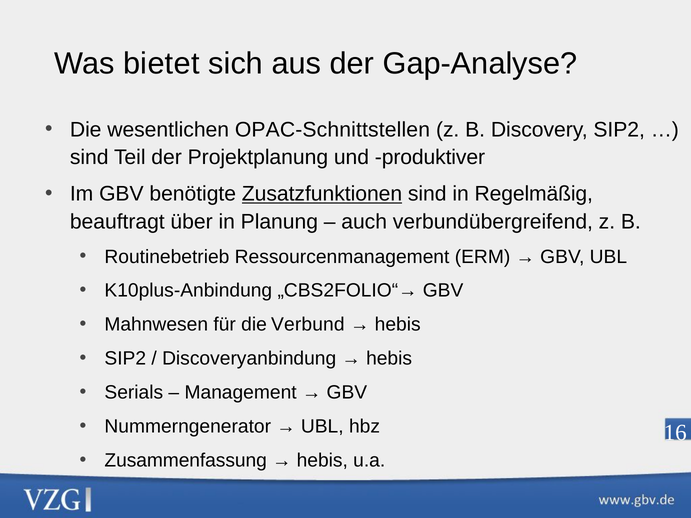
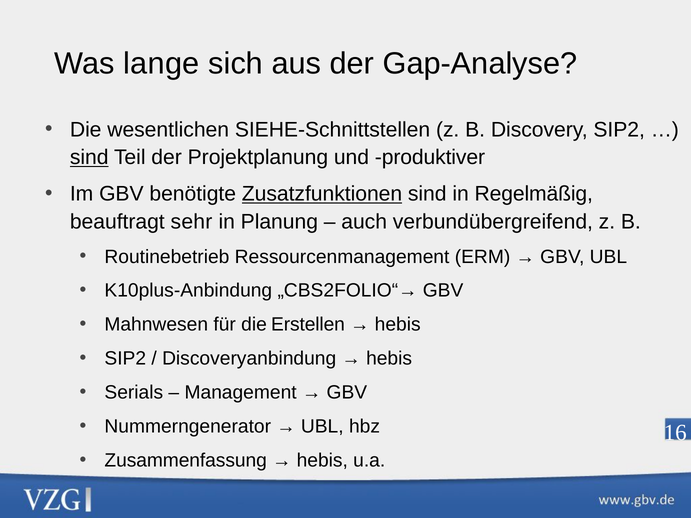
bietet: bietet -> lange
OPAC-Schnittstellen: OPAC-Schnittstellen -> SIEHE-Schnittstellen
sind at (89, 157) underline: none -> present
über: über -> sehr
Verbund: Verbund -> Erstellen
